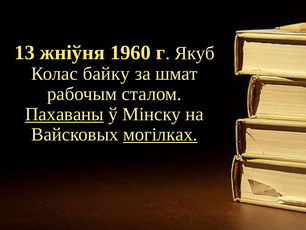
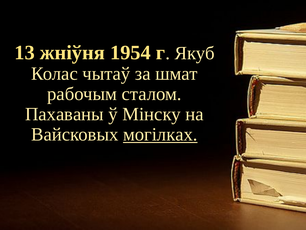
1960: 1960 -> 1954
байку: байку -> чытаў
Пахаваны underline: present -> none
